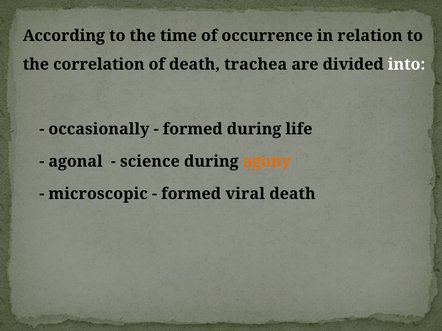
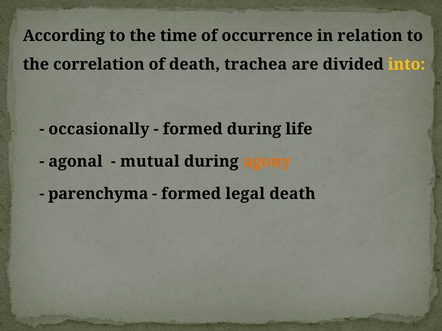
into colour: white -> yellow
science: science -> mutual
microscopic: microscopic -> parenchyma
viral: viral -> legal
